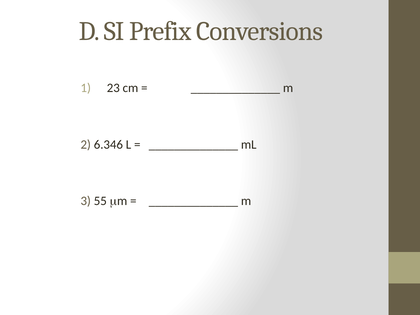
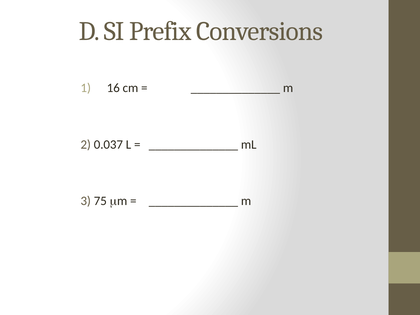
23: 23 -> 16
6.346: 6.346 -> 0.037
55: 55 -> 75
